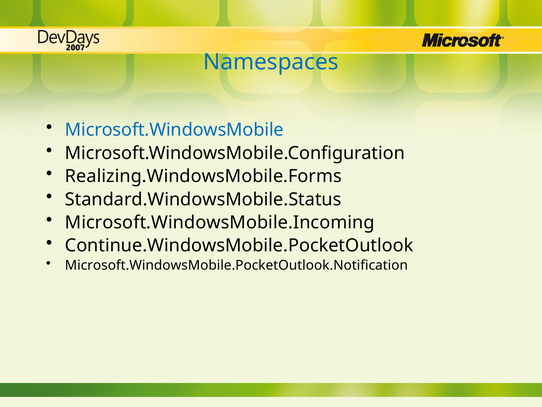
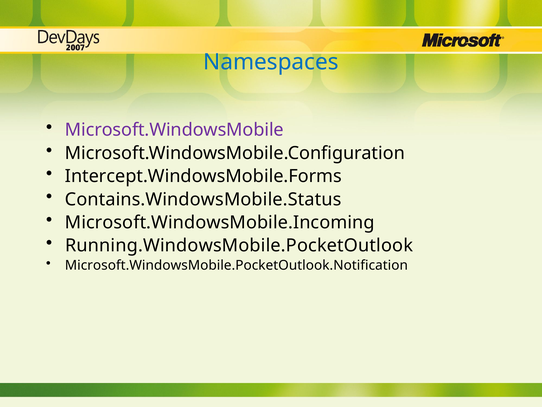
Microsoft.WindowsMobile colour: blue -> purple
Realizing.WindowsMobile.Forms: Realizing.WindowsMobile.Forms -> Intercept.WindowsMobile.Forms
Standard.WindowsMobile.Status: Standard.WindowsMobile.Status -> Contains.WindowsMobile.Status
Continue.WindowsMobile.PocketOutlook: Continue.WindowsMobile.PocketOutlook -> Running.WindowsMobile.PocketOutlook
